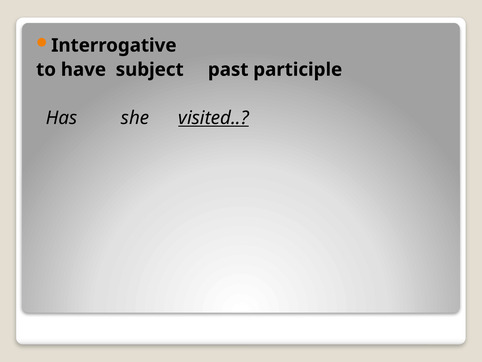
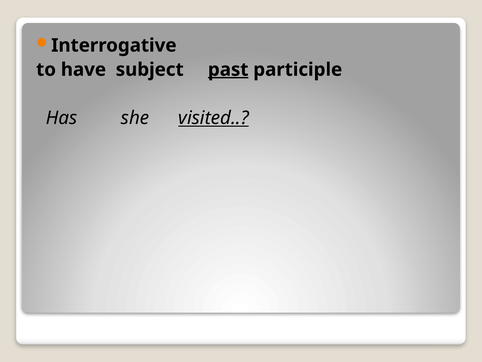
past underline: none -> present
